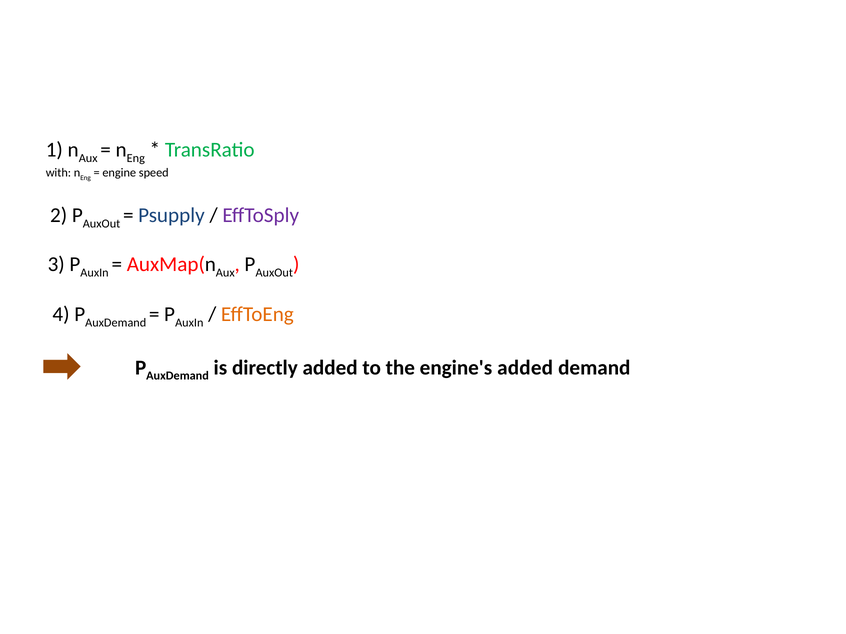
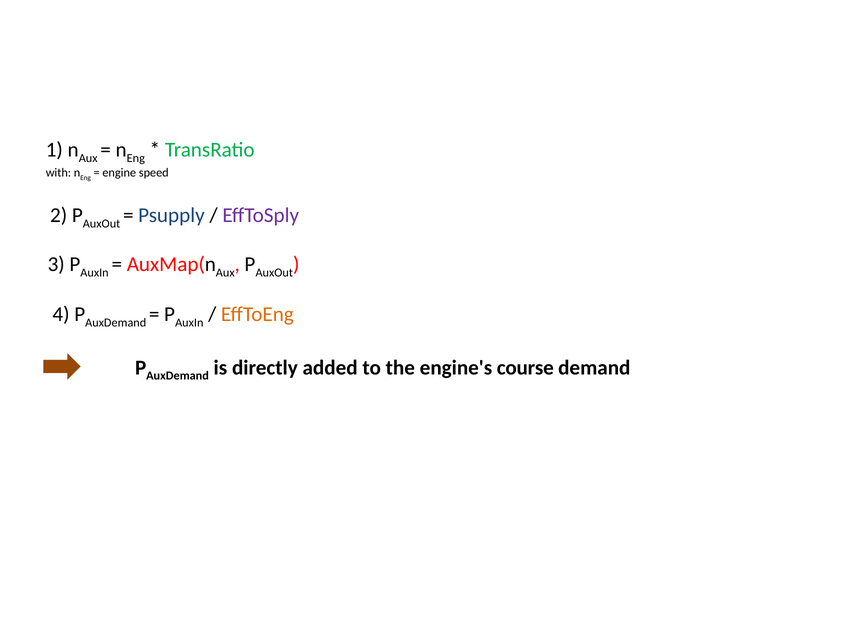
engine's added: added -> course
